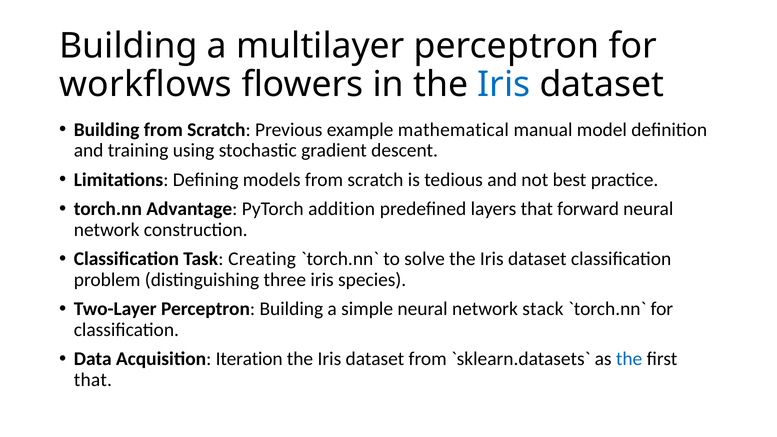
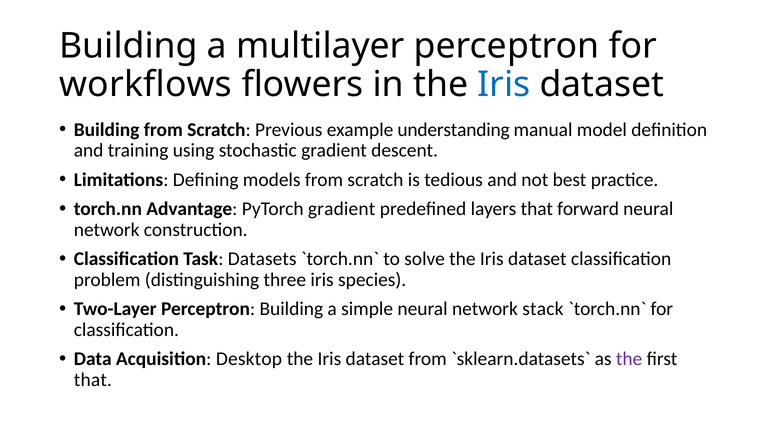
mathematical: mathematical -> understanding
PyTorch addition: addition -> gradient
Creating: Creating -> Datasets
Iteration: Iteration -> Desktop
the at (629, 359) colour: blue -> purple
